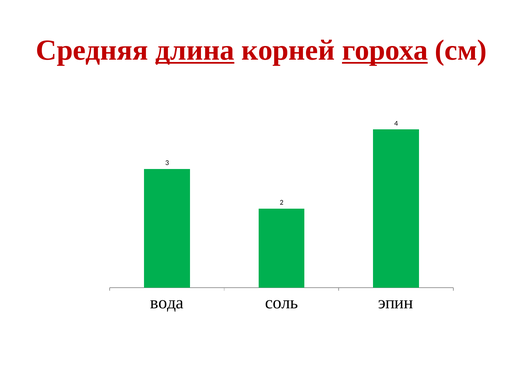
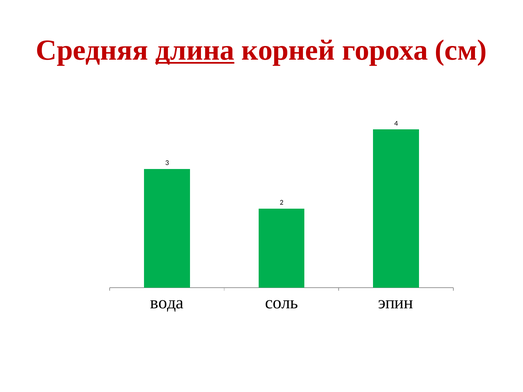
гороха underline: present -> none
